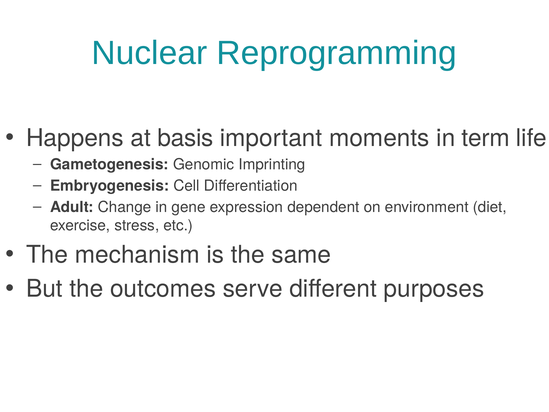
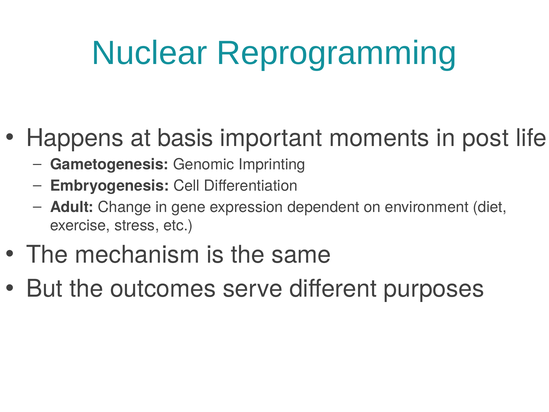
term: term -> post
